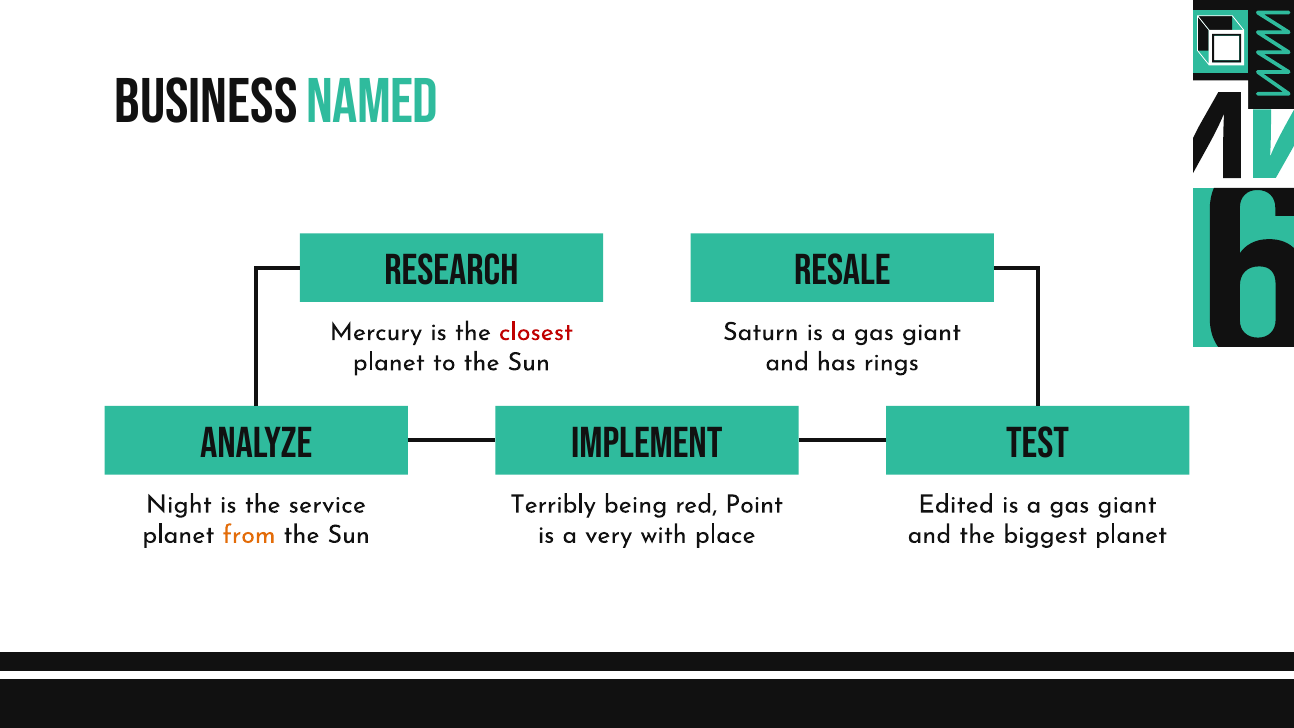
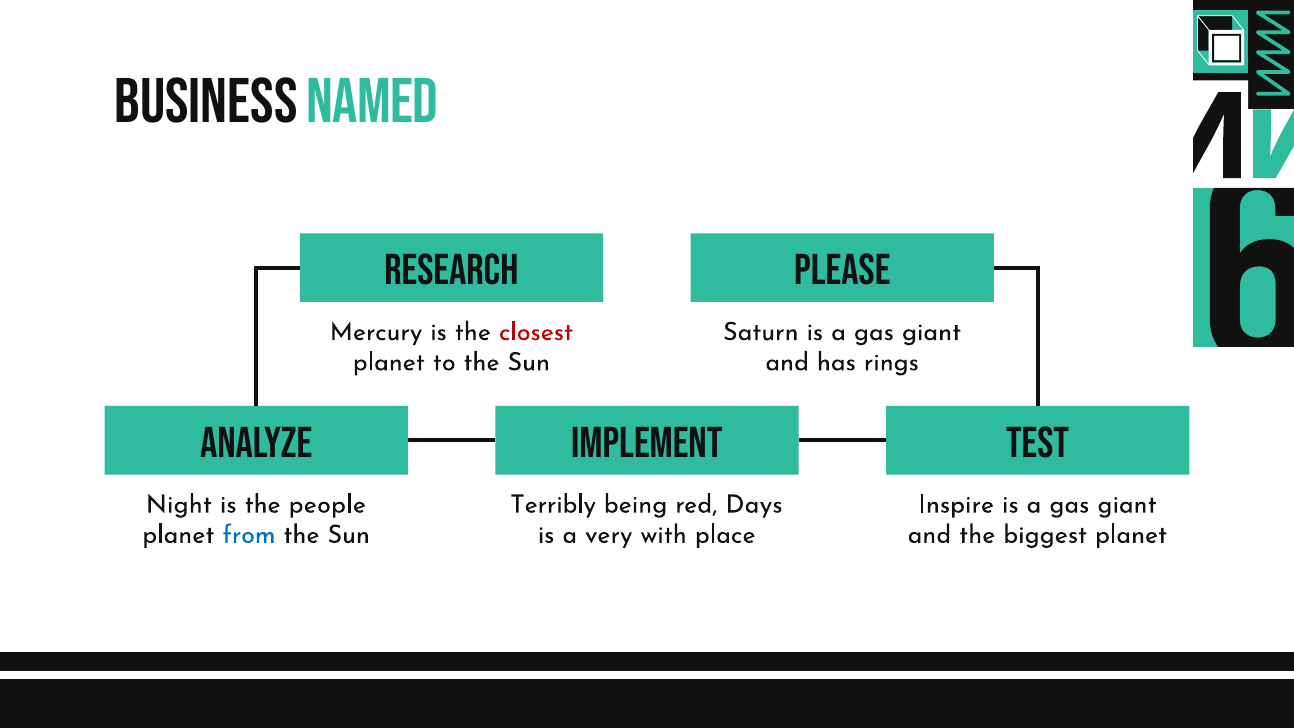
resale: resale -> please
service: service -> people
Point: Point -> Days
Edited: Edited -> Inspire
from colour: orange -> blue
